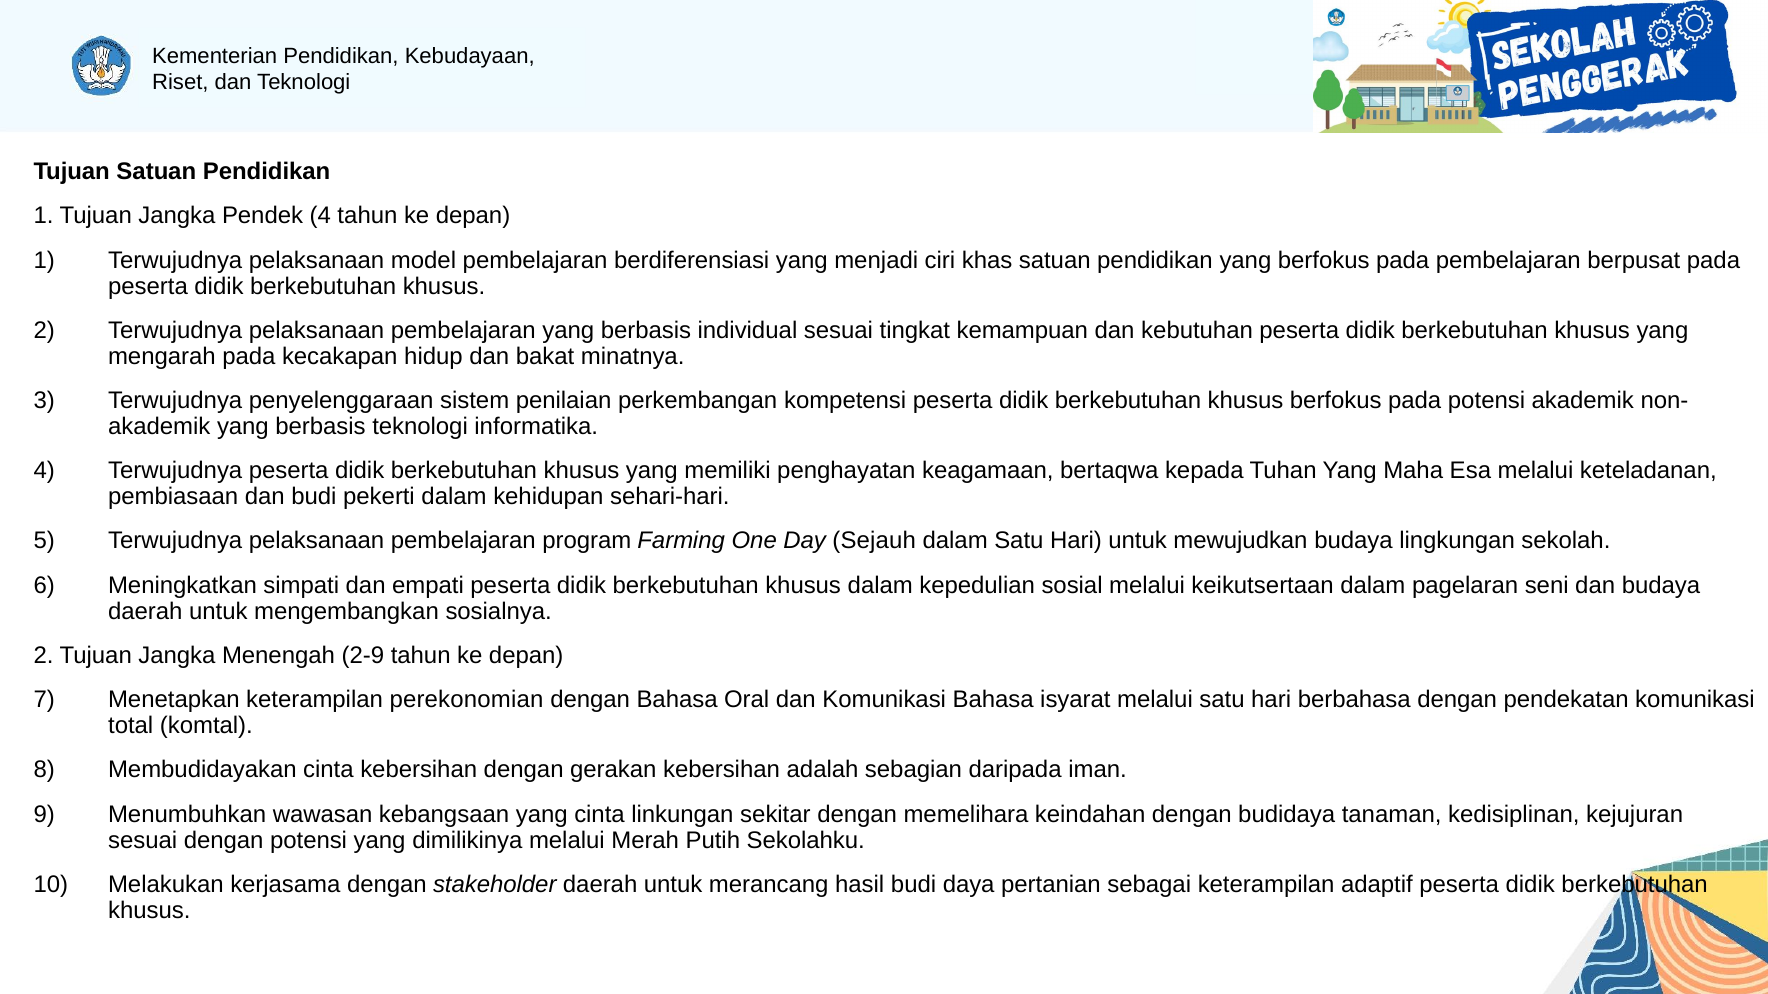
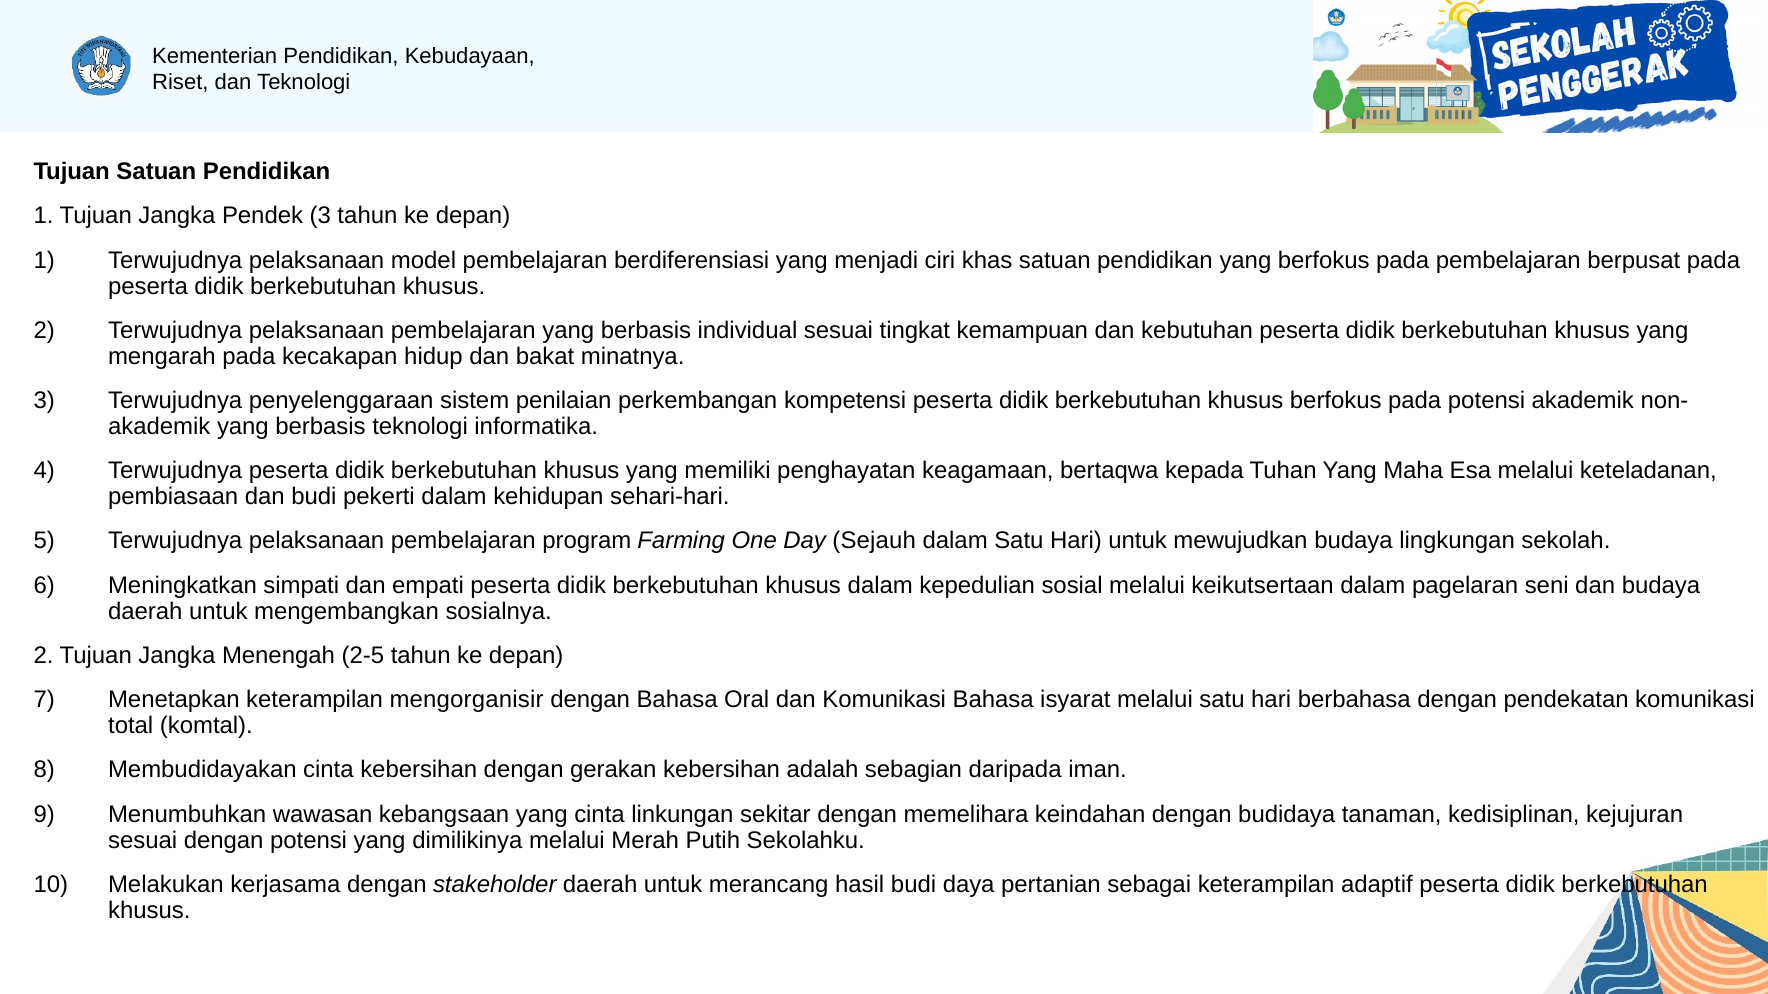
Pendek 4: 4 -> 3
2-9: 2-9 -> 2-5
perekonomian: perekonomian -> mengorganisir
